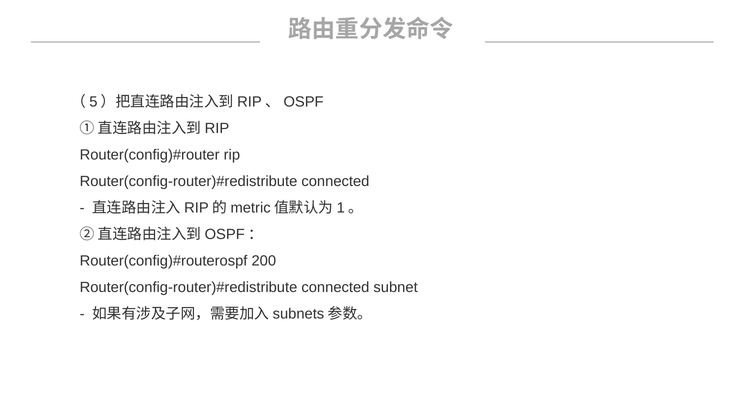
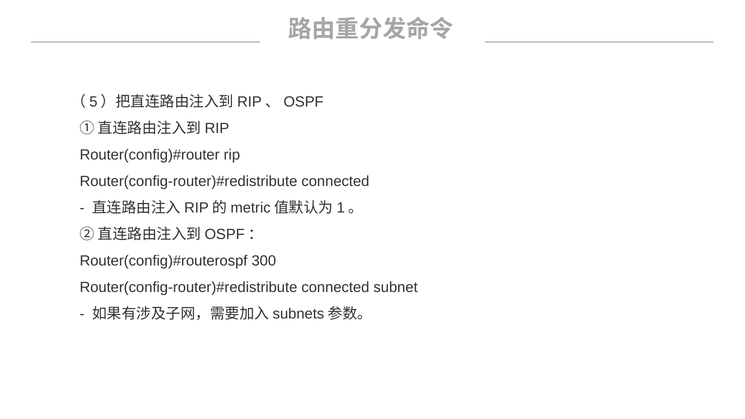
200: 200 -> 300
